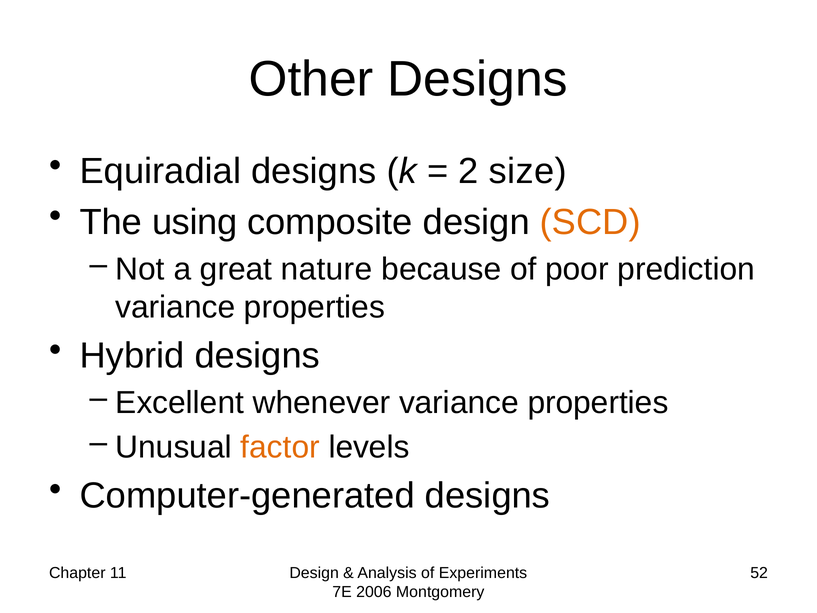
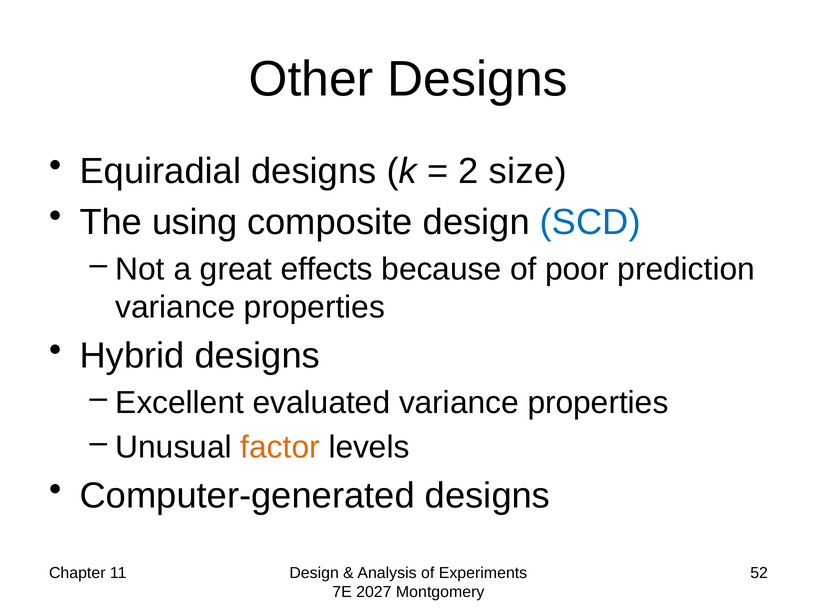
SCD colour: orange -> blue
nature: nature -> effects
whenever: whenever -> evaluated
2006: 2006 -> 2027
